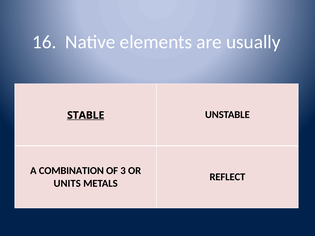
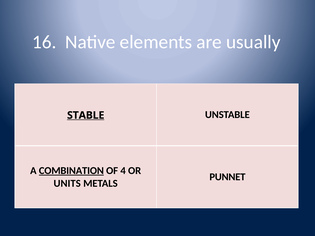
COMBINATION underline: none -> present
3: 3 -> 4
REFLECT: REFLECT -> PUNNET
